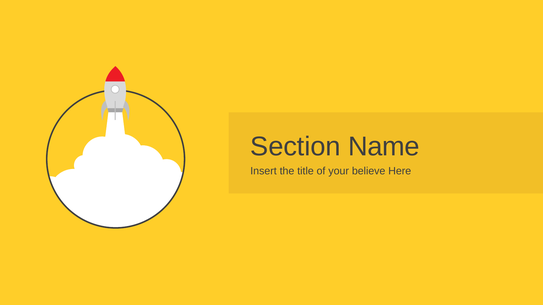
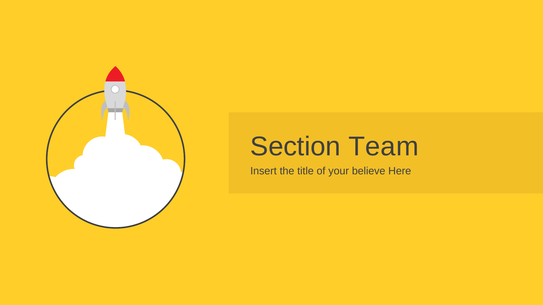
Name: Name -> Team
